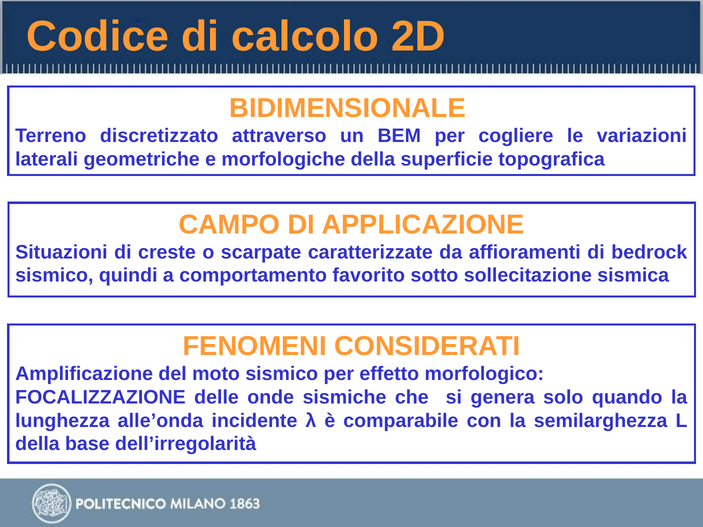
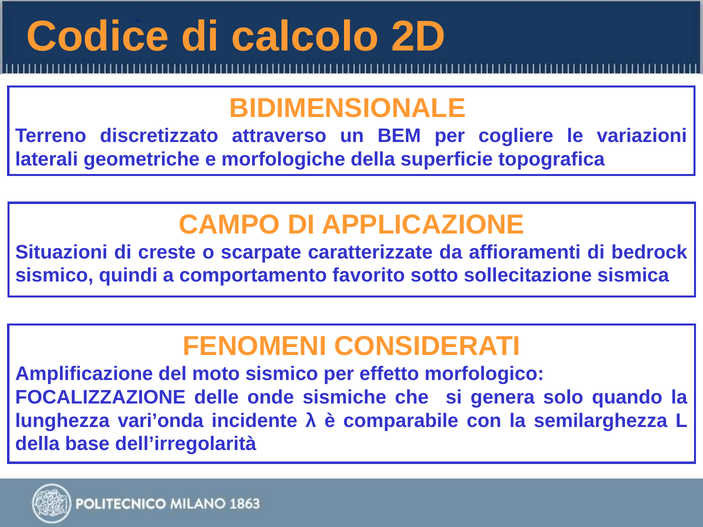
alle’onda: alle’onda -> vari’onda
